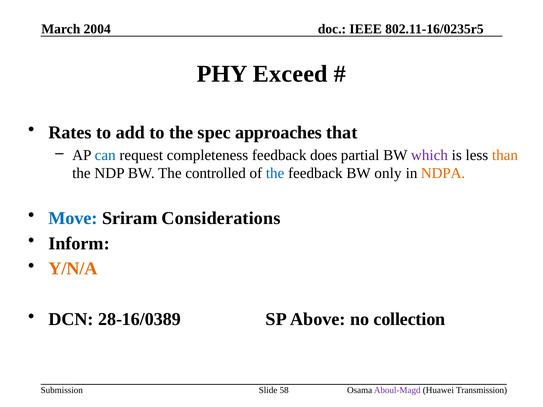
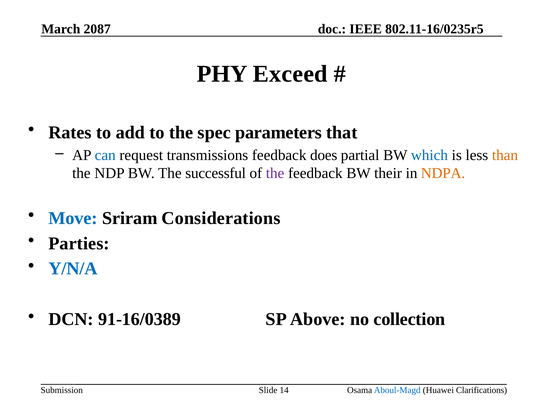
2004: 2004 -> 2087
approaches: approaches -> parameters
completeness: completeness -> transmissions
which colour: purple -> blue
controlled: controlled -> successful
the at (275, 173) colour: blue -> purple
only: only -> their
Inform: Inform -> Parties
Y/N/A colour: orange -> blue
28-16/0389: 28-16/0389 -> 91-16/0389
58: 58 -> 14
Aboul-Magd colour: purple -> blue
Transmission: Transmission -> Clarifications
